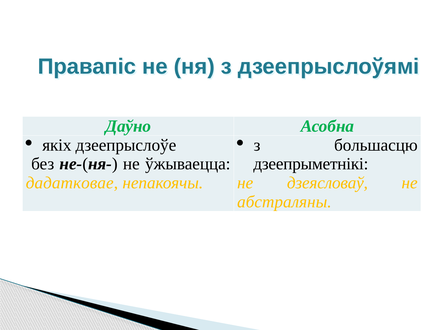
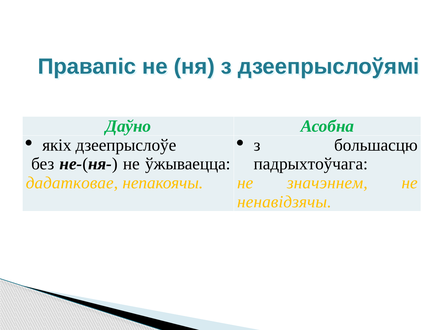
дзеепрыметнікі: дзеепрыметнікі -> падрыхтоўчага
дзеясловаў: дзеясловаў -> значэннем
абстраляны: абстраляны -> ненавідзячы
